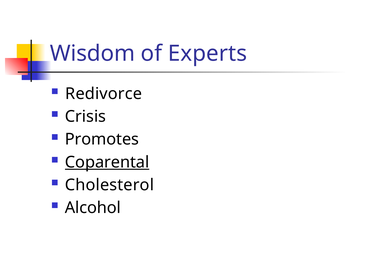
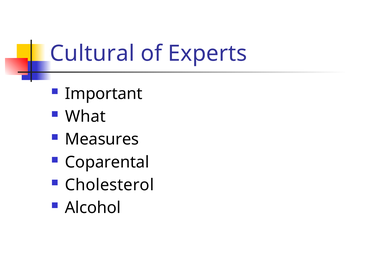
Wisdom: Wisdom -> Cultural
Redivorce: Redivorce -> Important
Crisis: Crisis -> What
Promotes: Promotes -> Measures
Coparental underline: present -> none
